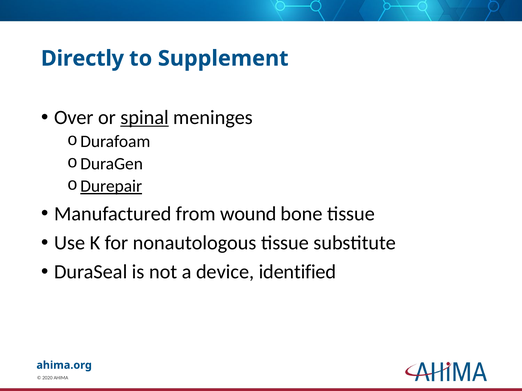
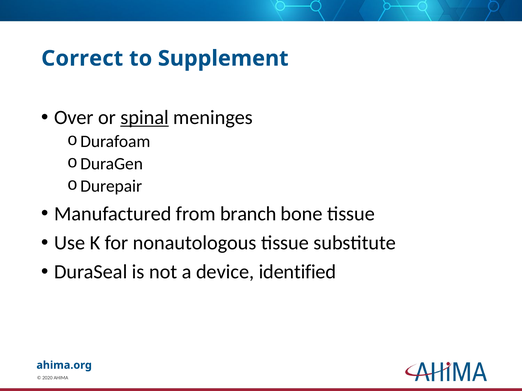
Directly: Directly -> Correct
Durepair underline: present -> none
wound: wound -> branch
